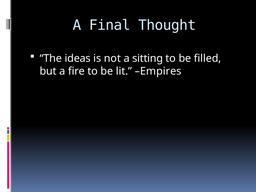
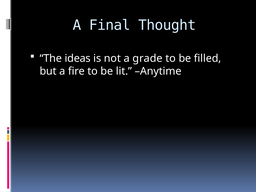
sitting: sitting -> grade
Empires: Empires -> Anytime
